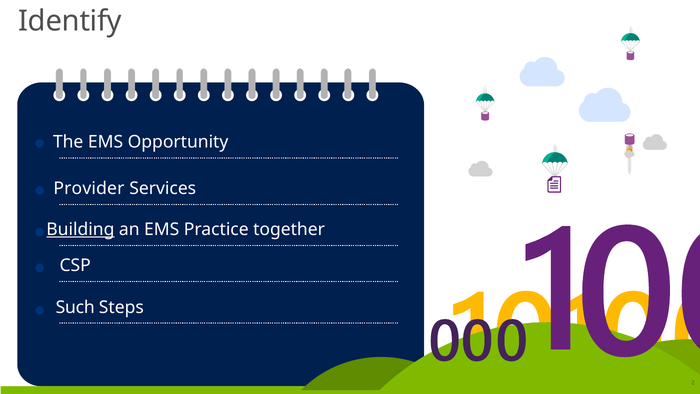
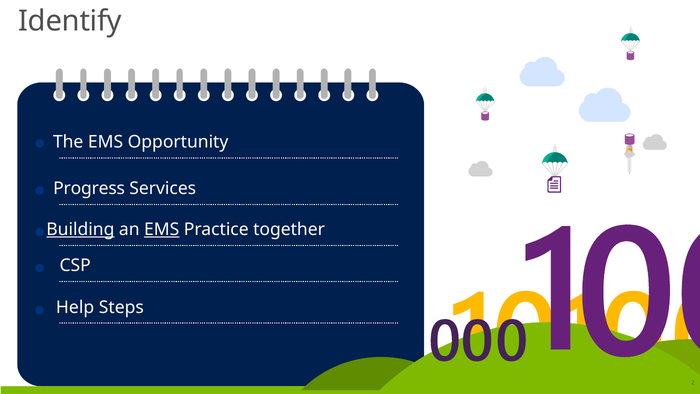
Provider: Provider -> Progress
EMS at (162, 229) underline: none -> present
Such: Such -> Help
